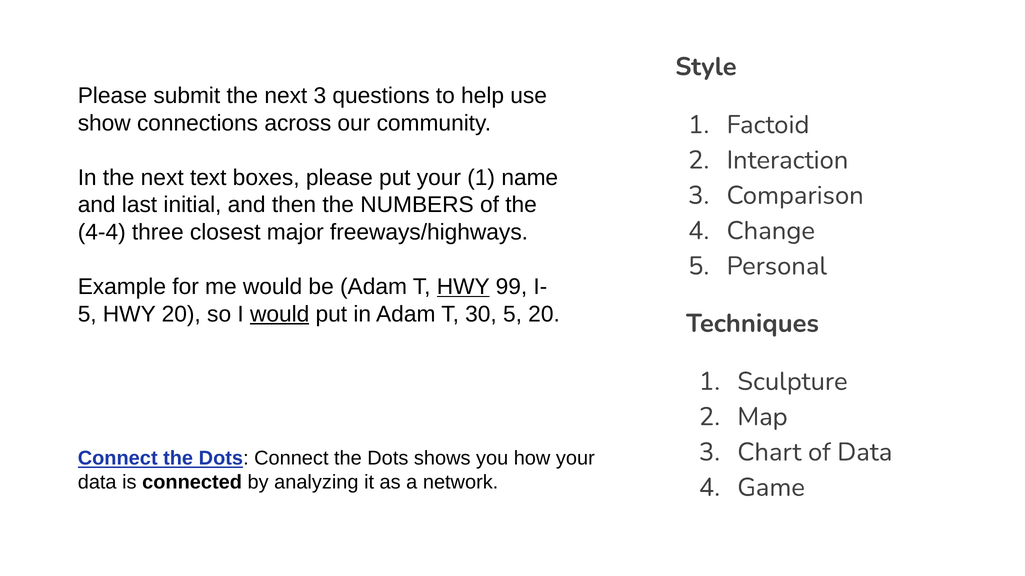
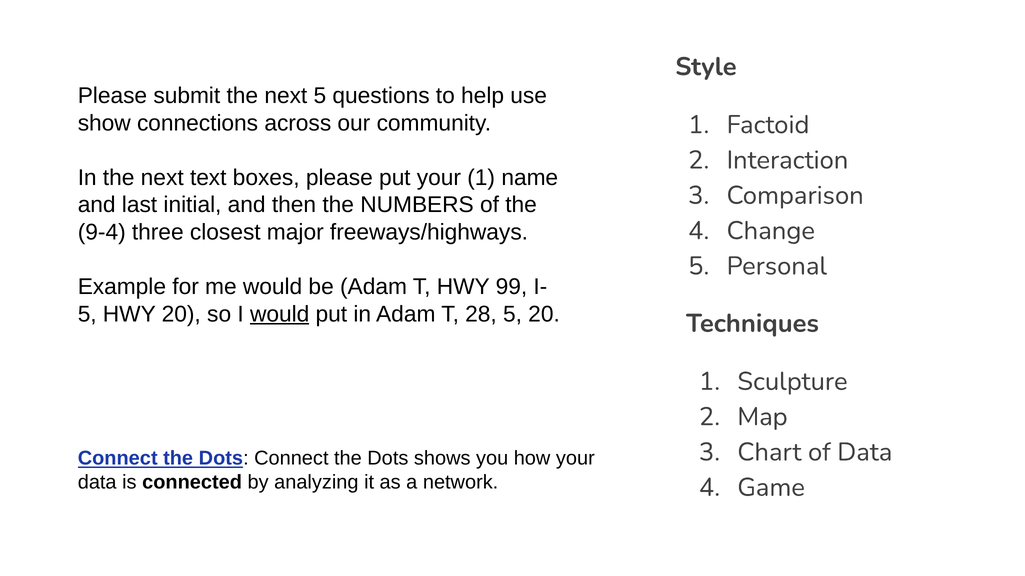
next 3: 3 -> 5
4-4: 4-4 -> 9-4
HWY at (463, 287) underline: present -> none
30: 30 -> 28
